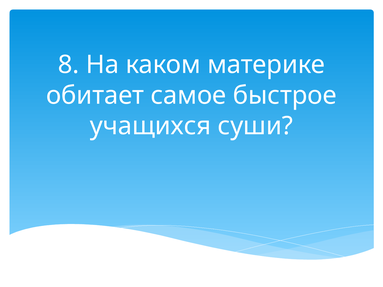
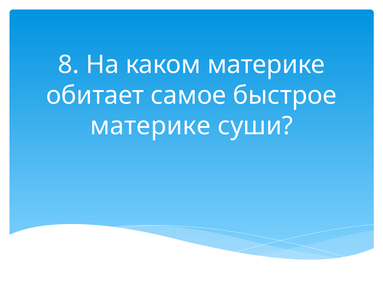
учащихся at (150, 126): учащихся -> материке
